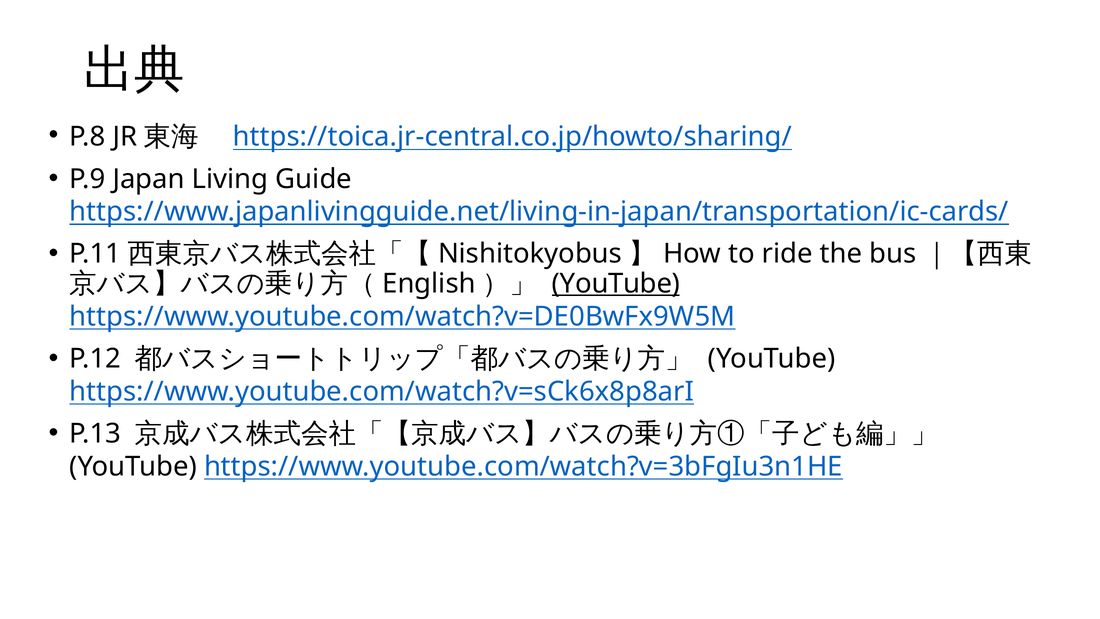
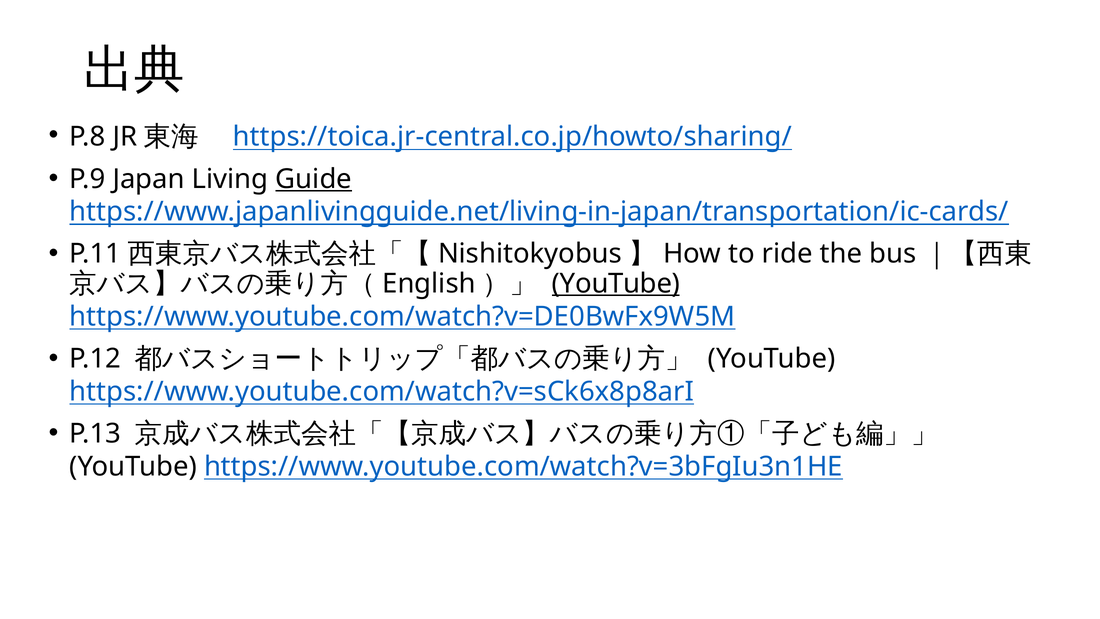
Guide underline: none -> present
